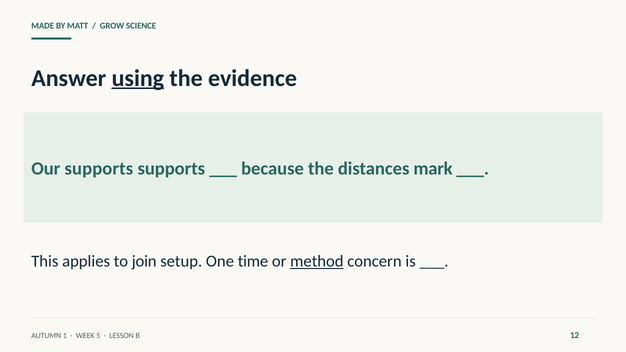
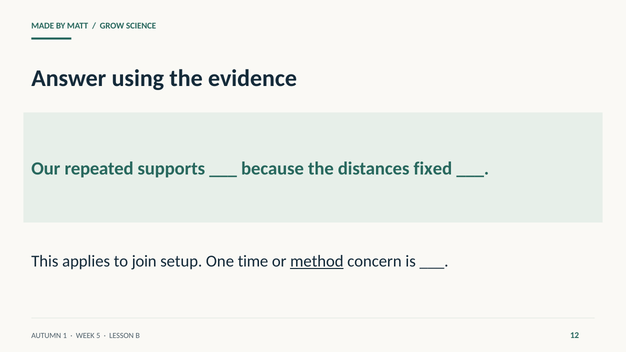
using underline: present -> none
Our supports: supports -> repeated
mark: mark -> fixed
